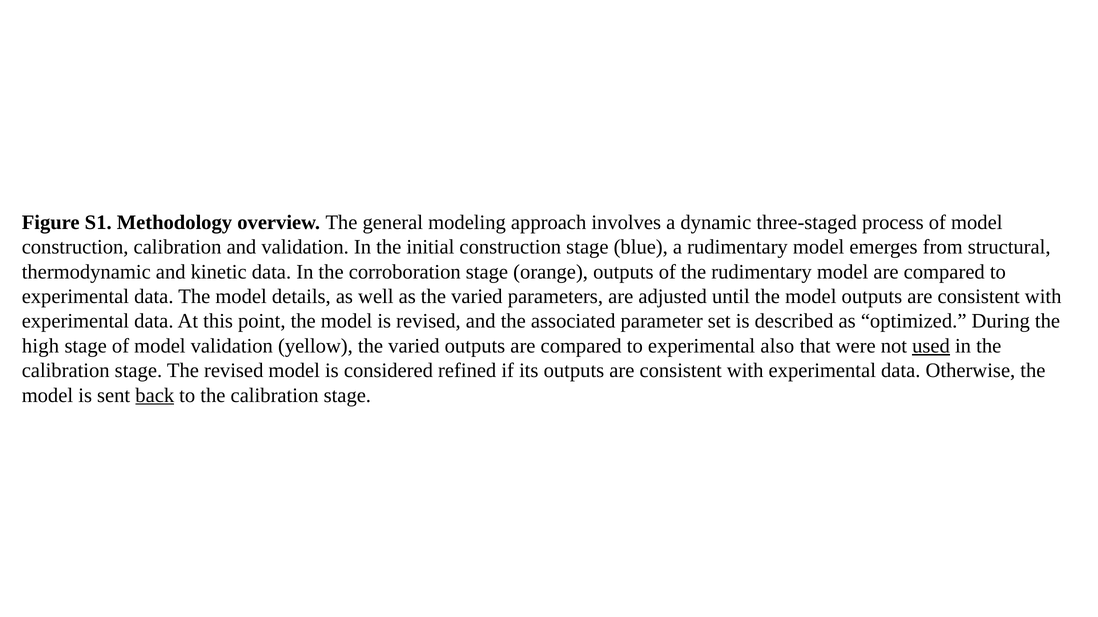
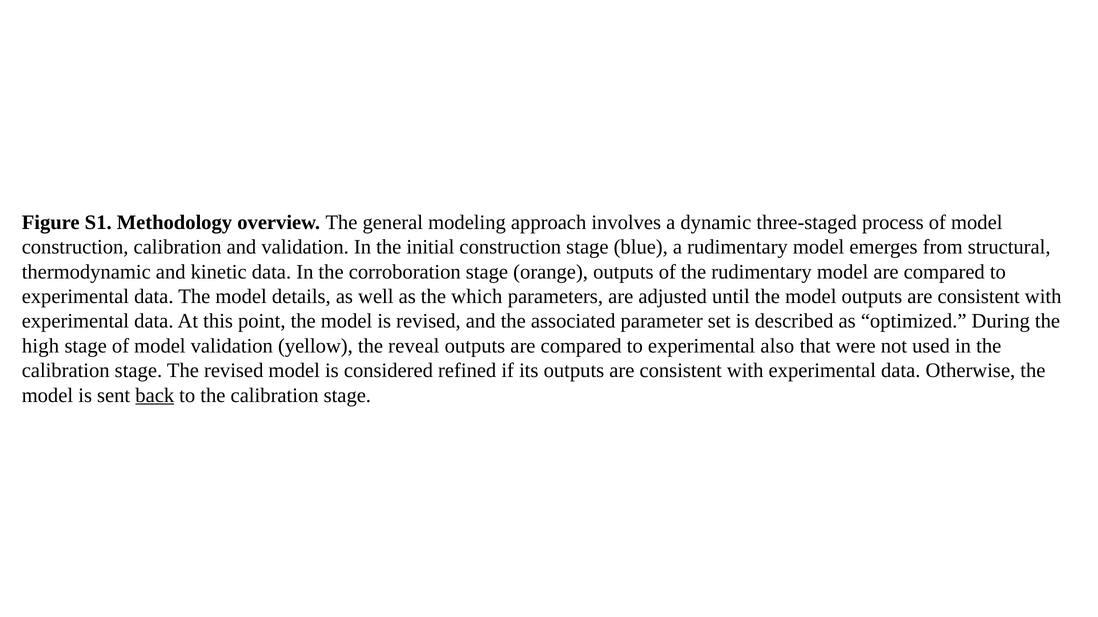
as the varied: varied -> which
yellow the varied: varied -> reveal
used underline: present -> none
